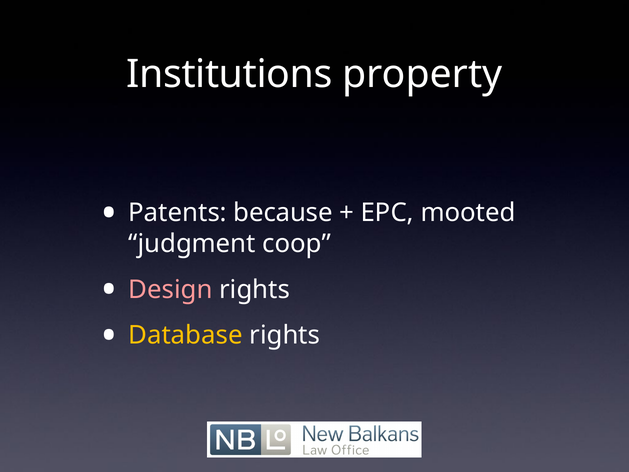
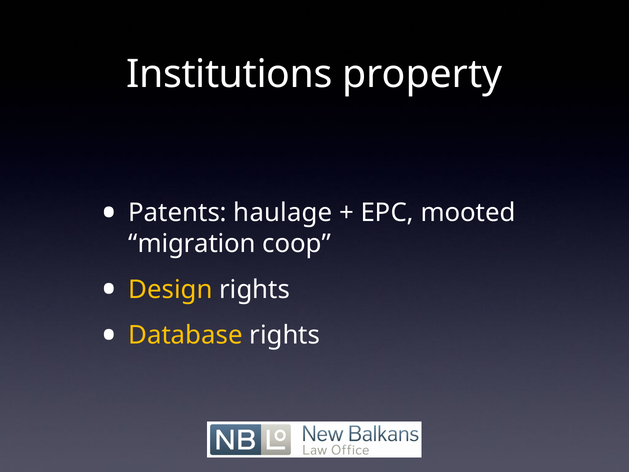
because: because -> haulage
judgment: judgment -> migration
Design colour: pink -> yellow
